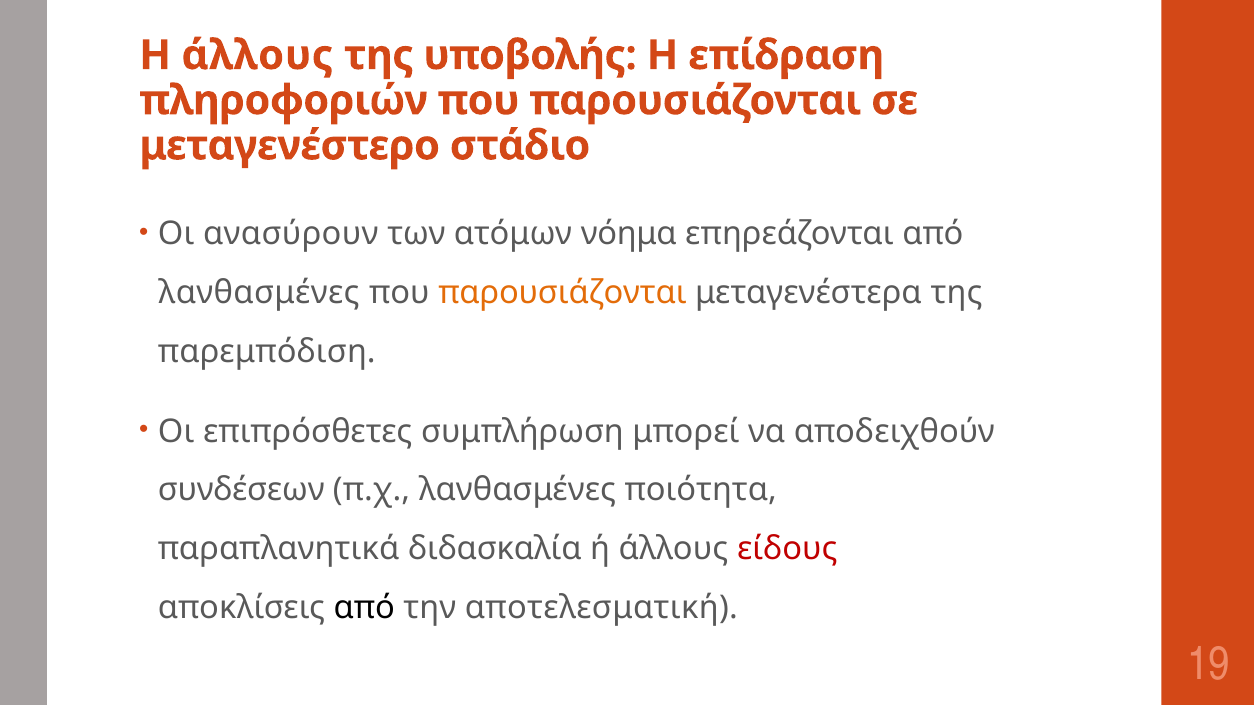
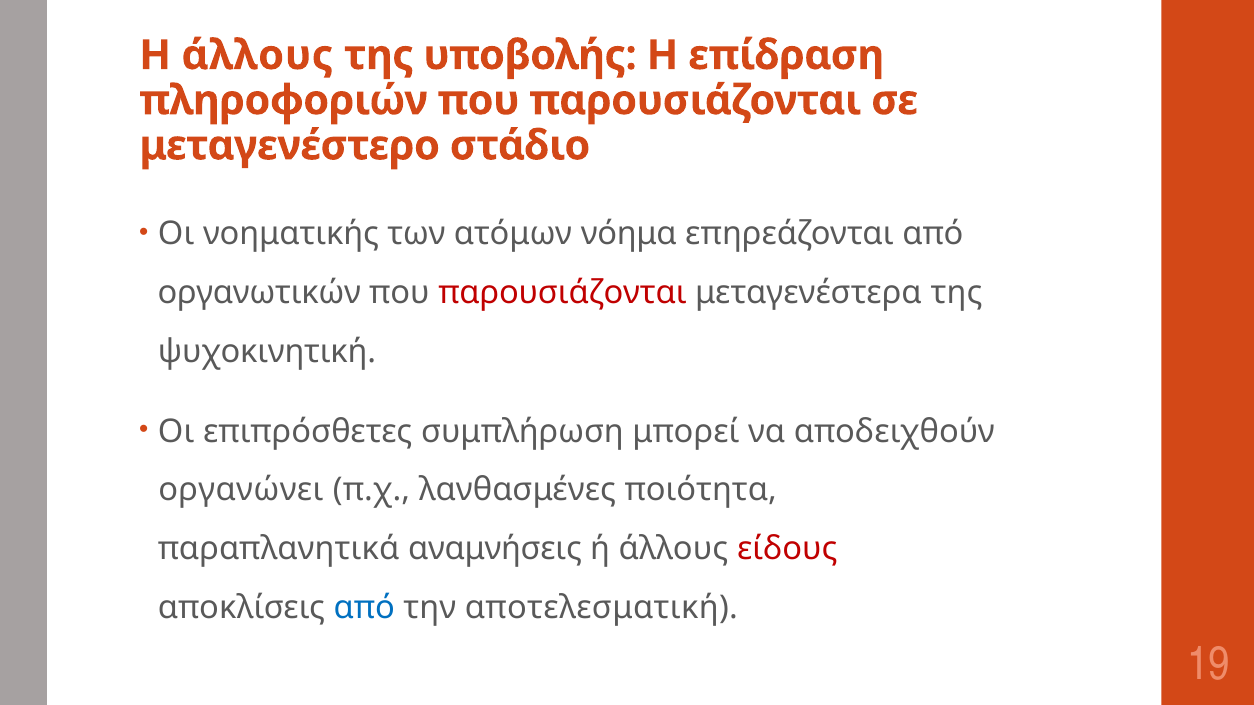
ανασύρουν: ανασύρουν -> νοηματικής
λανθασμένες at (259, 293): λανθασμένες -> οργανωτικών
παρουσιάζονται at (562, 293) colour: orange -> red
παρεμπόδιση: παρεμπόδιση -> ψυχοκινητική
συνδέσεων: συνδέσεων -> οργανώνει
διδασκαλία: διδασκαλία -> αναμνήσεις
από at (364, 608) colour: black -> blue
